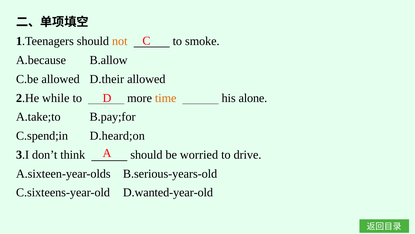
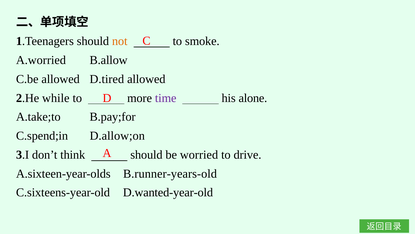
A.because: A.because -> A.worried
D.their: D.their -> D.tired
time colour: orange -> purple
D.heard;on: D.heard;on -> D.allow;on
B.serious-years-old: B.serious-years-old -> B.runner-years-old
